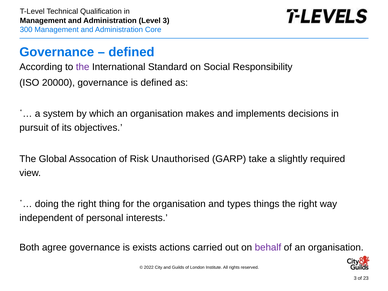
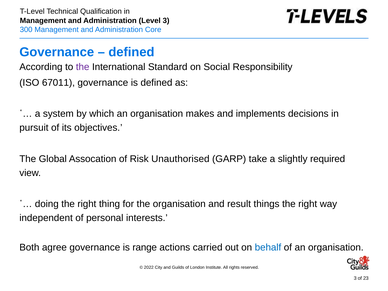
20000: 20000 -> 67011
types: types -> result
exists: exists -> range
behalf colour: purple -> blue
